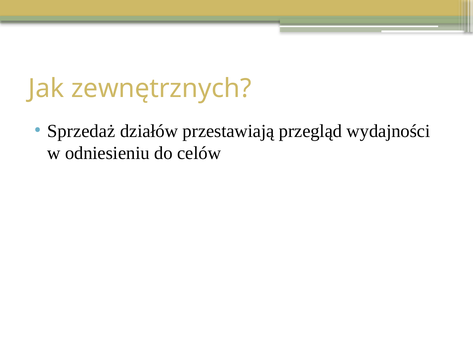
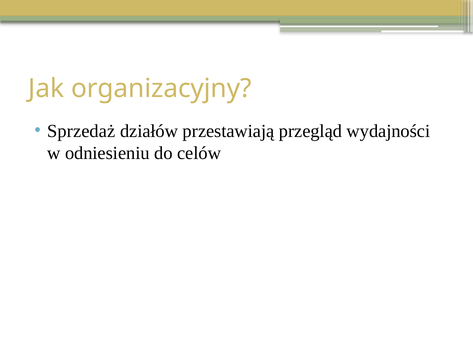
zewnętrznych: zewnętrznych -> organizacyjny
